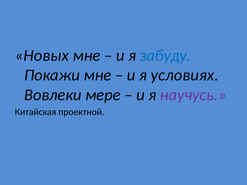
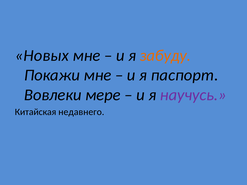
забуду colour: blue -> orange
условиях: условиях -> паспорт
проектной: проектной -> недавнего
